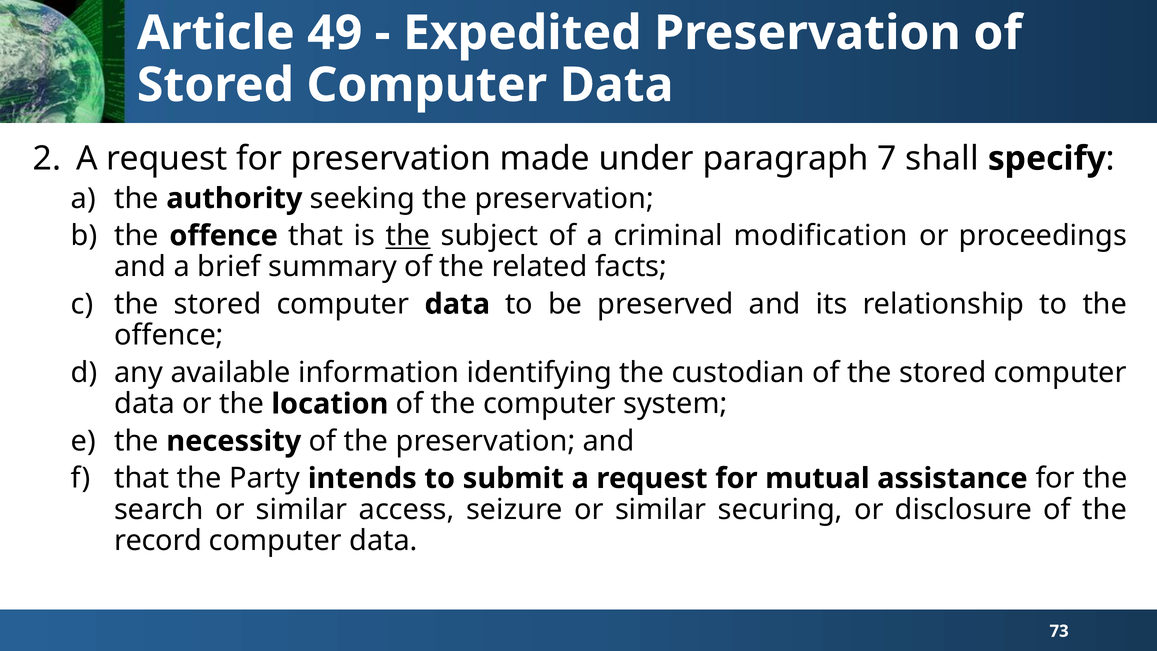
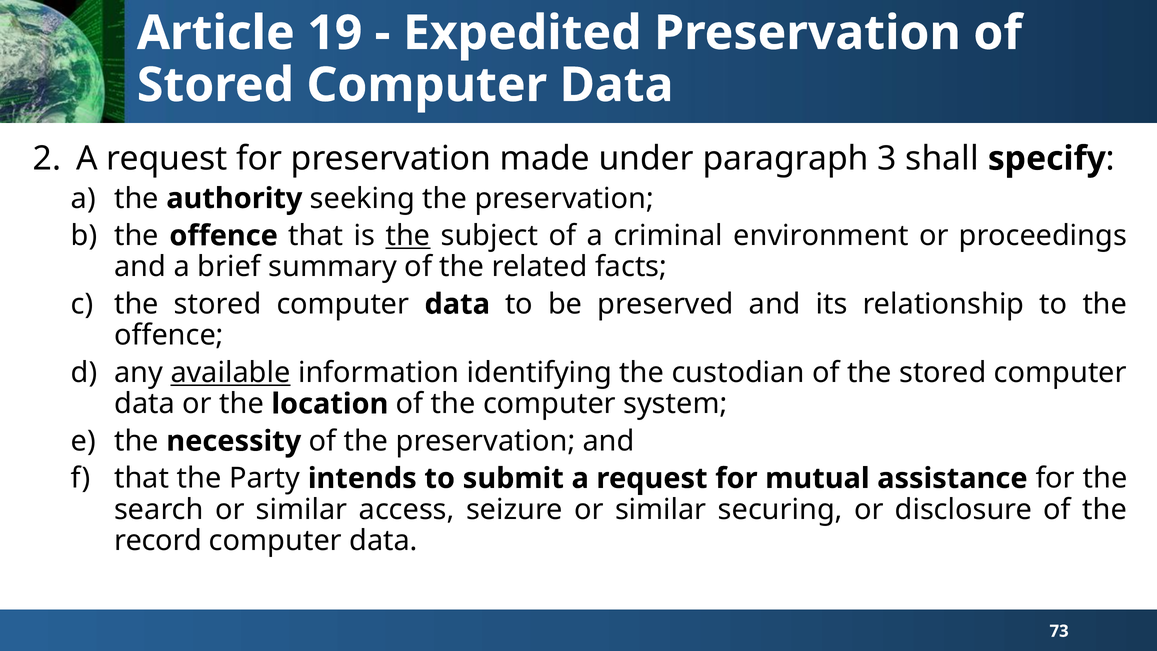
49: 49 -> 19
7: 7 -> 3
modification: modification -> environment
available underline: none -> present
